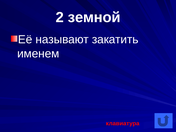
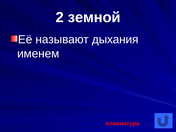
закатить: закатить -> дыхания
